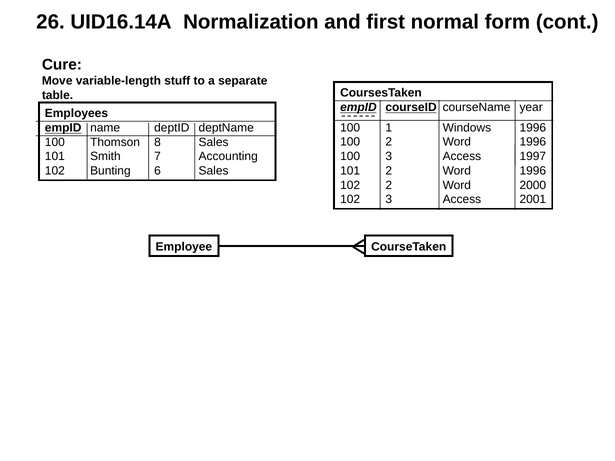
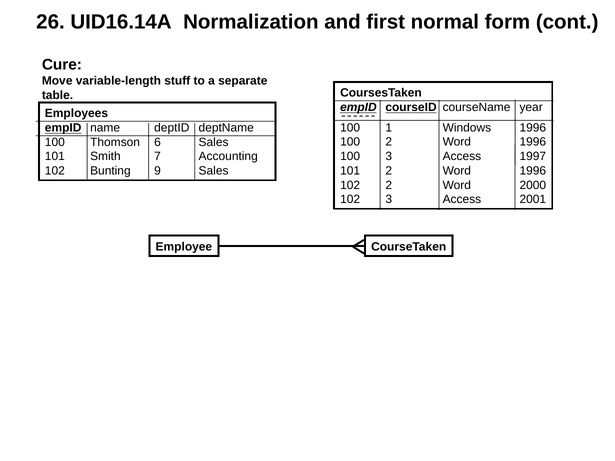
8: 8 -> 6
6: 6 -> 9
